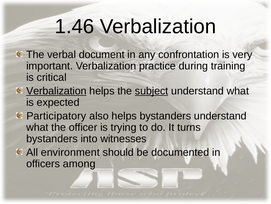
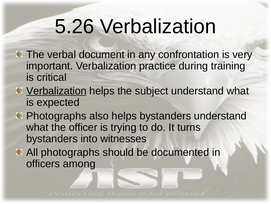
1.46: 1.46 -> 5.26
subject underline: present -> none
Participatory at (56, 116): Participatory -> Photographs
All environment: environment -> photographs
